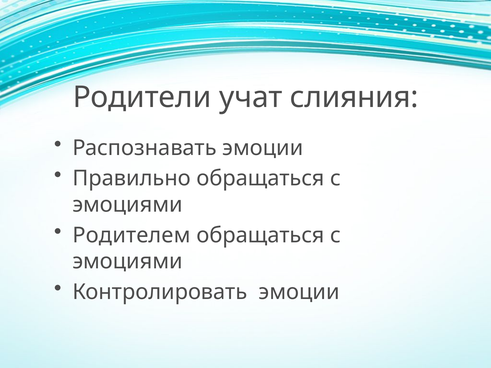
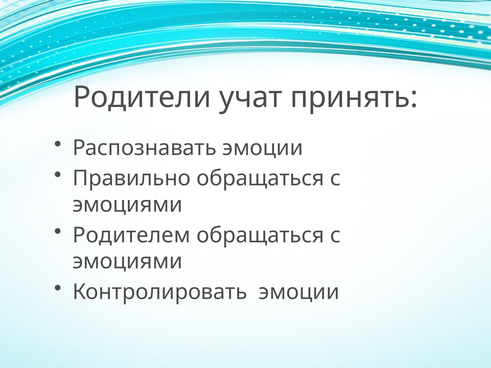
слияния: слияния -> принять
